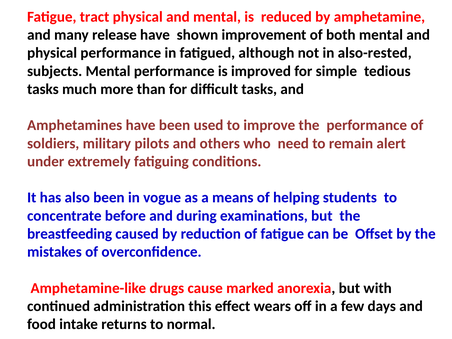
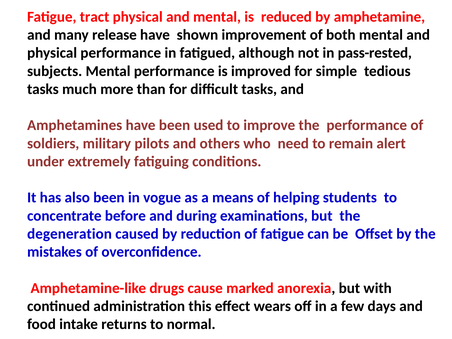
also-rested: also-rested -> pass-rested
breastfeeding: breastfeeding -> degeneration
